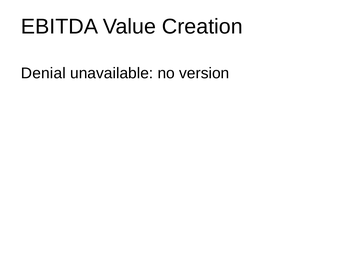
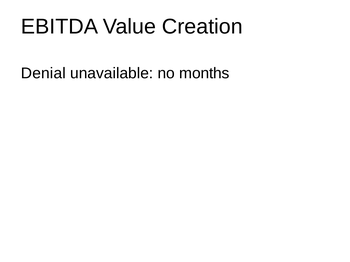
version: version -> months
